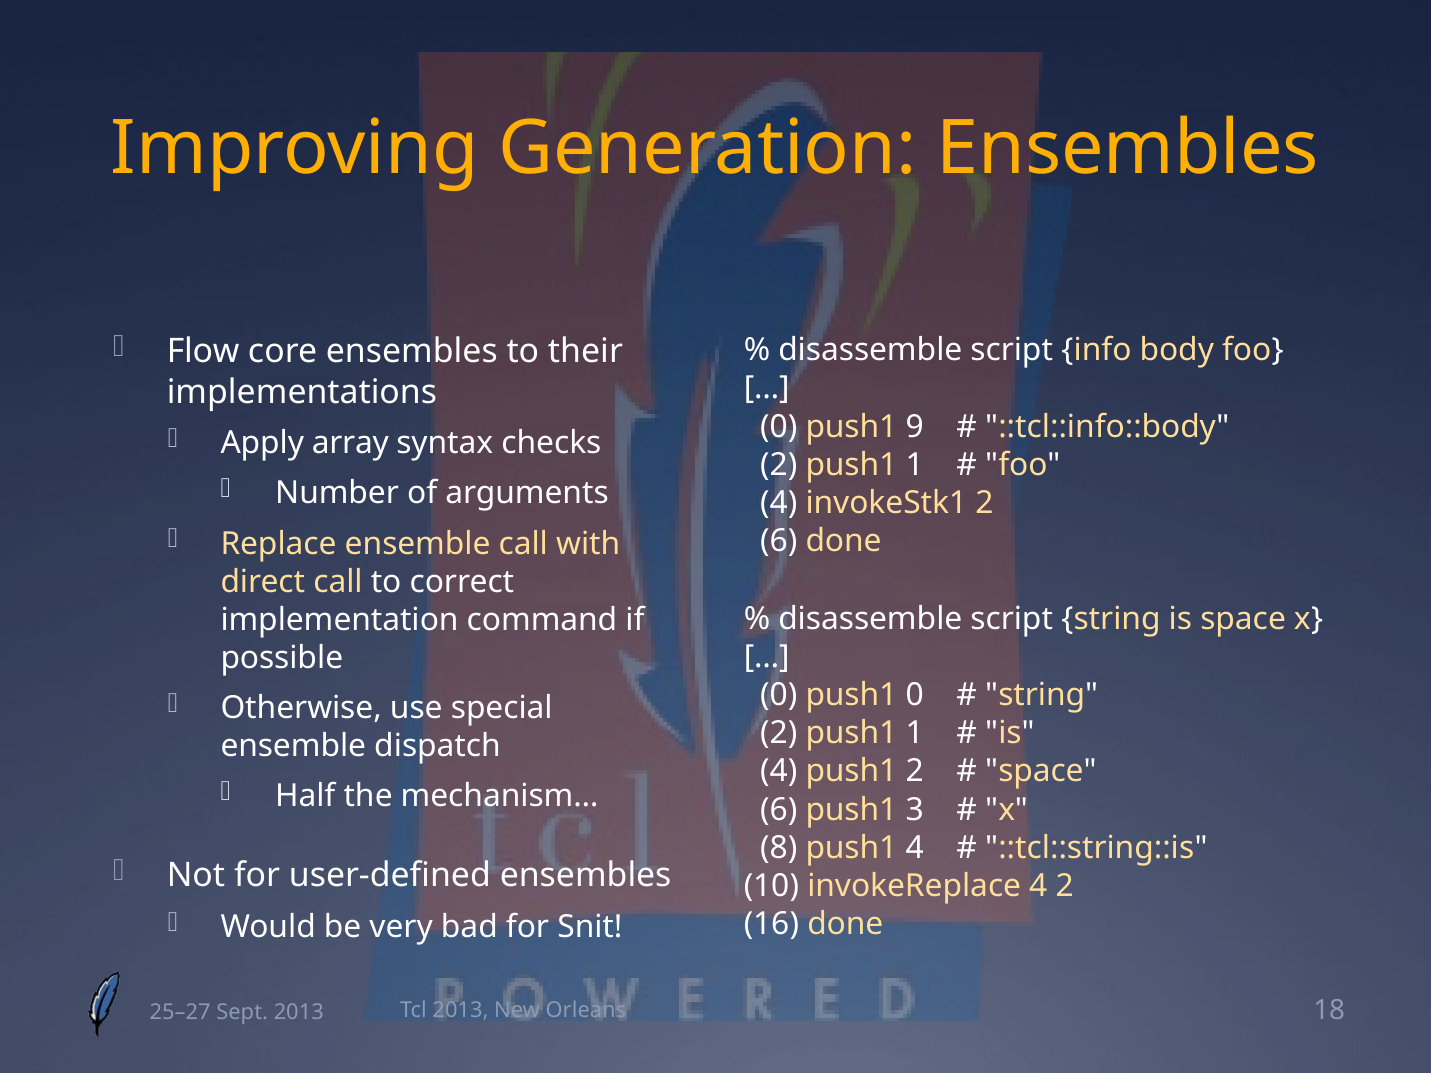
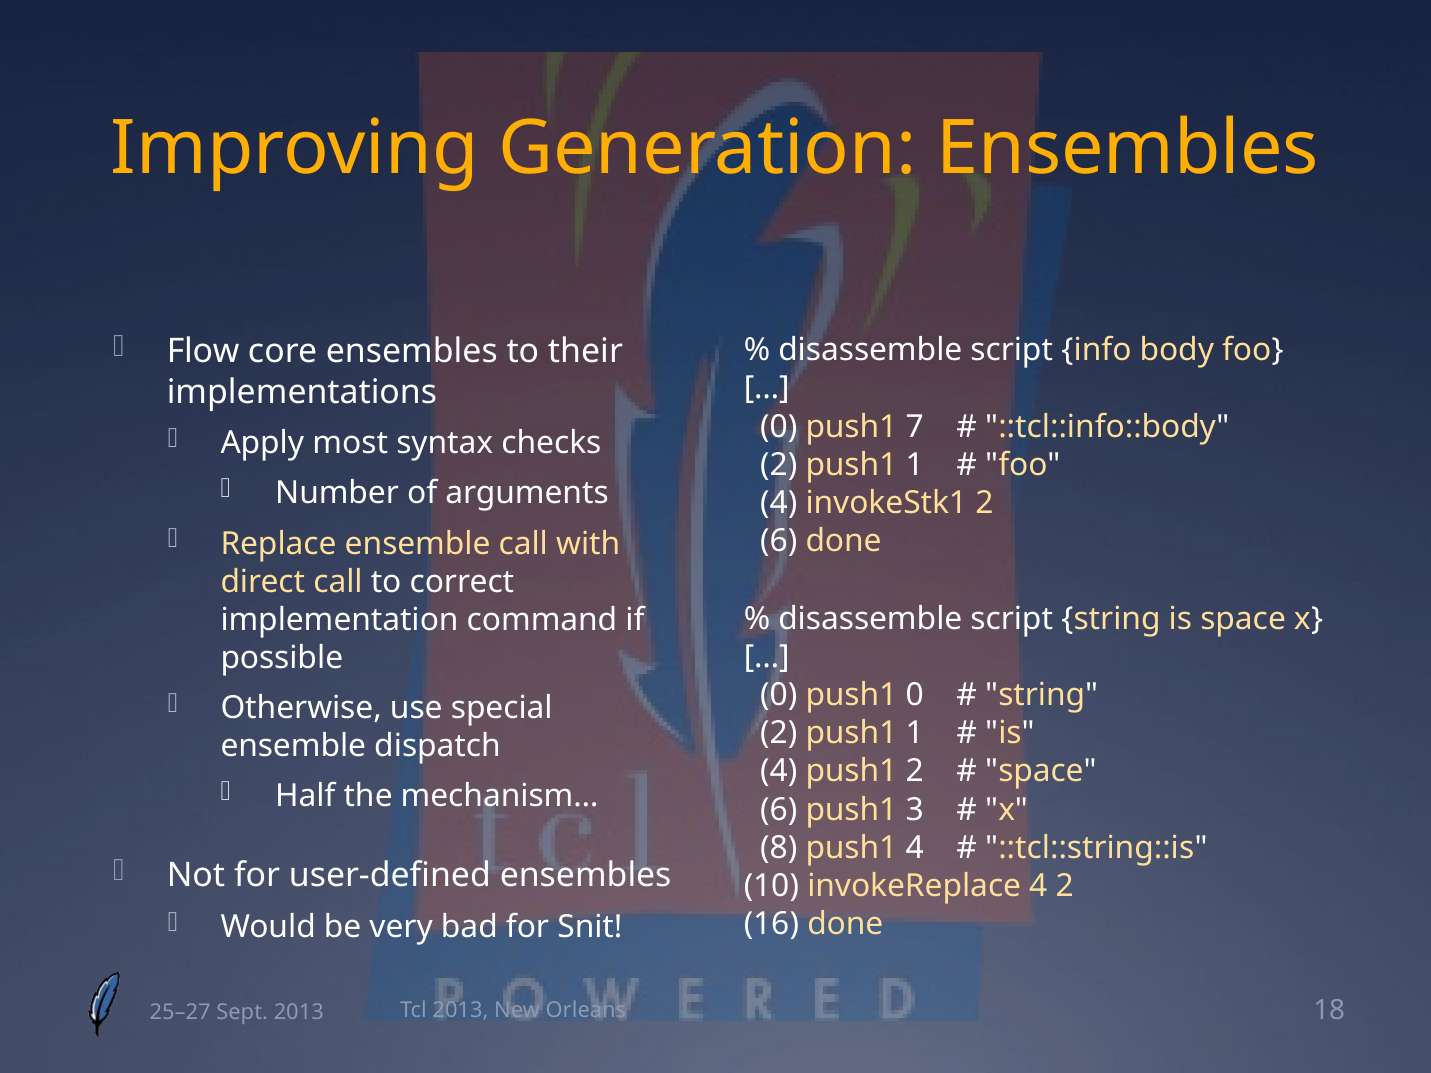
9: 9 -> 7
array: array -> most
